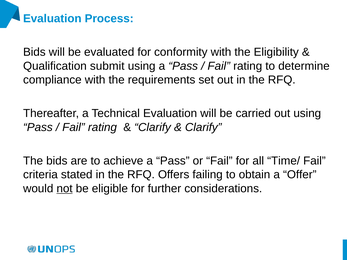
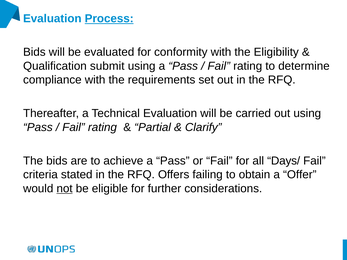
Process underline: none -> present
Clarify at (153, 127): Clarify -> Partial
Time/: Time/ -> Days/
